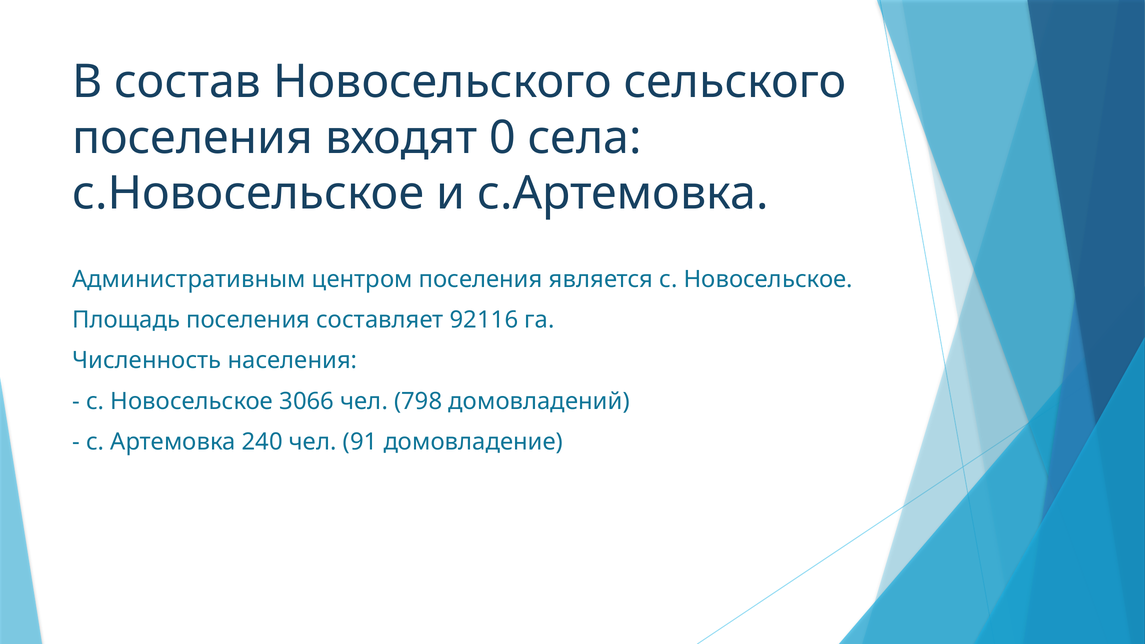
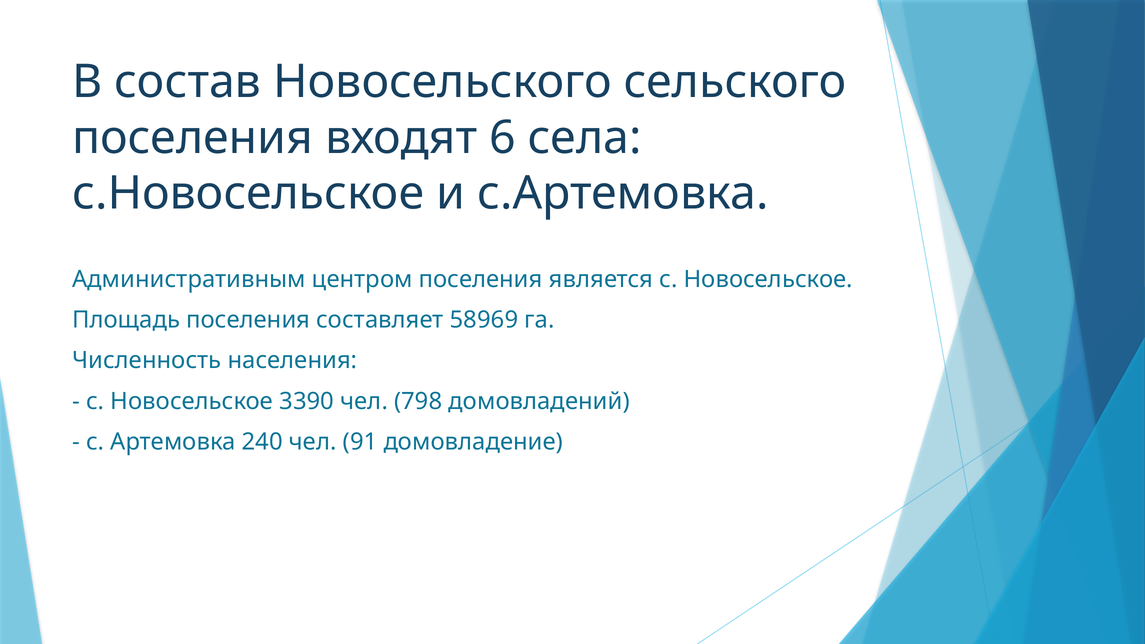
0: 0 -> 6
92116: 92116 -> 58969
3066: 3066 -> 3390
